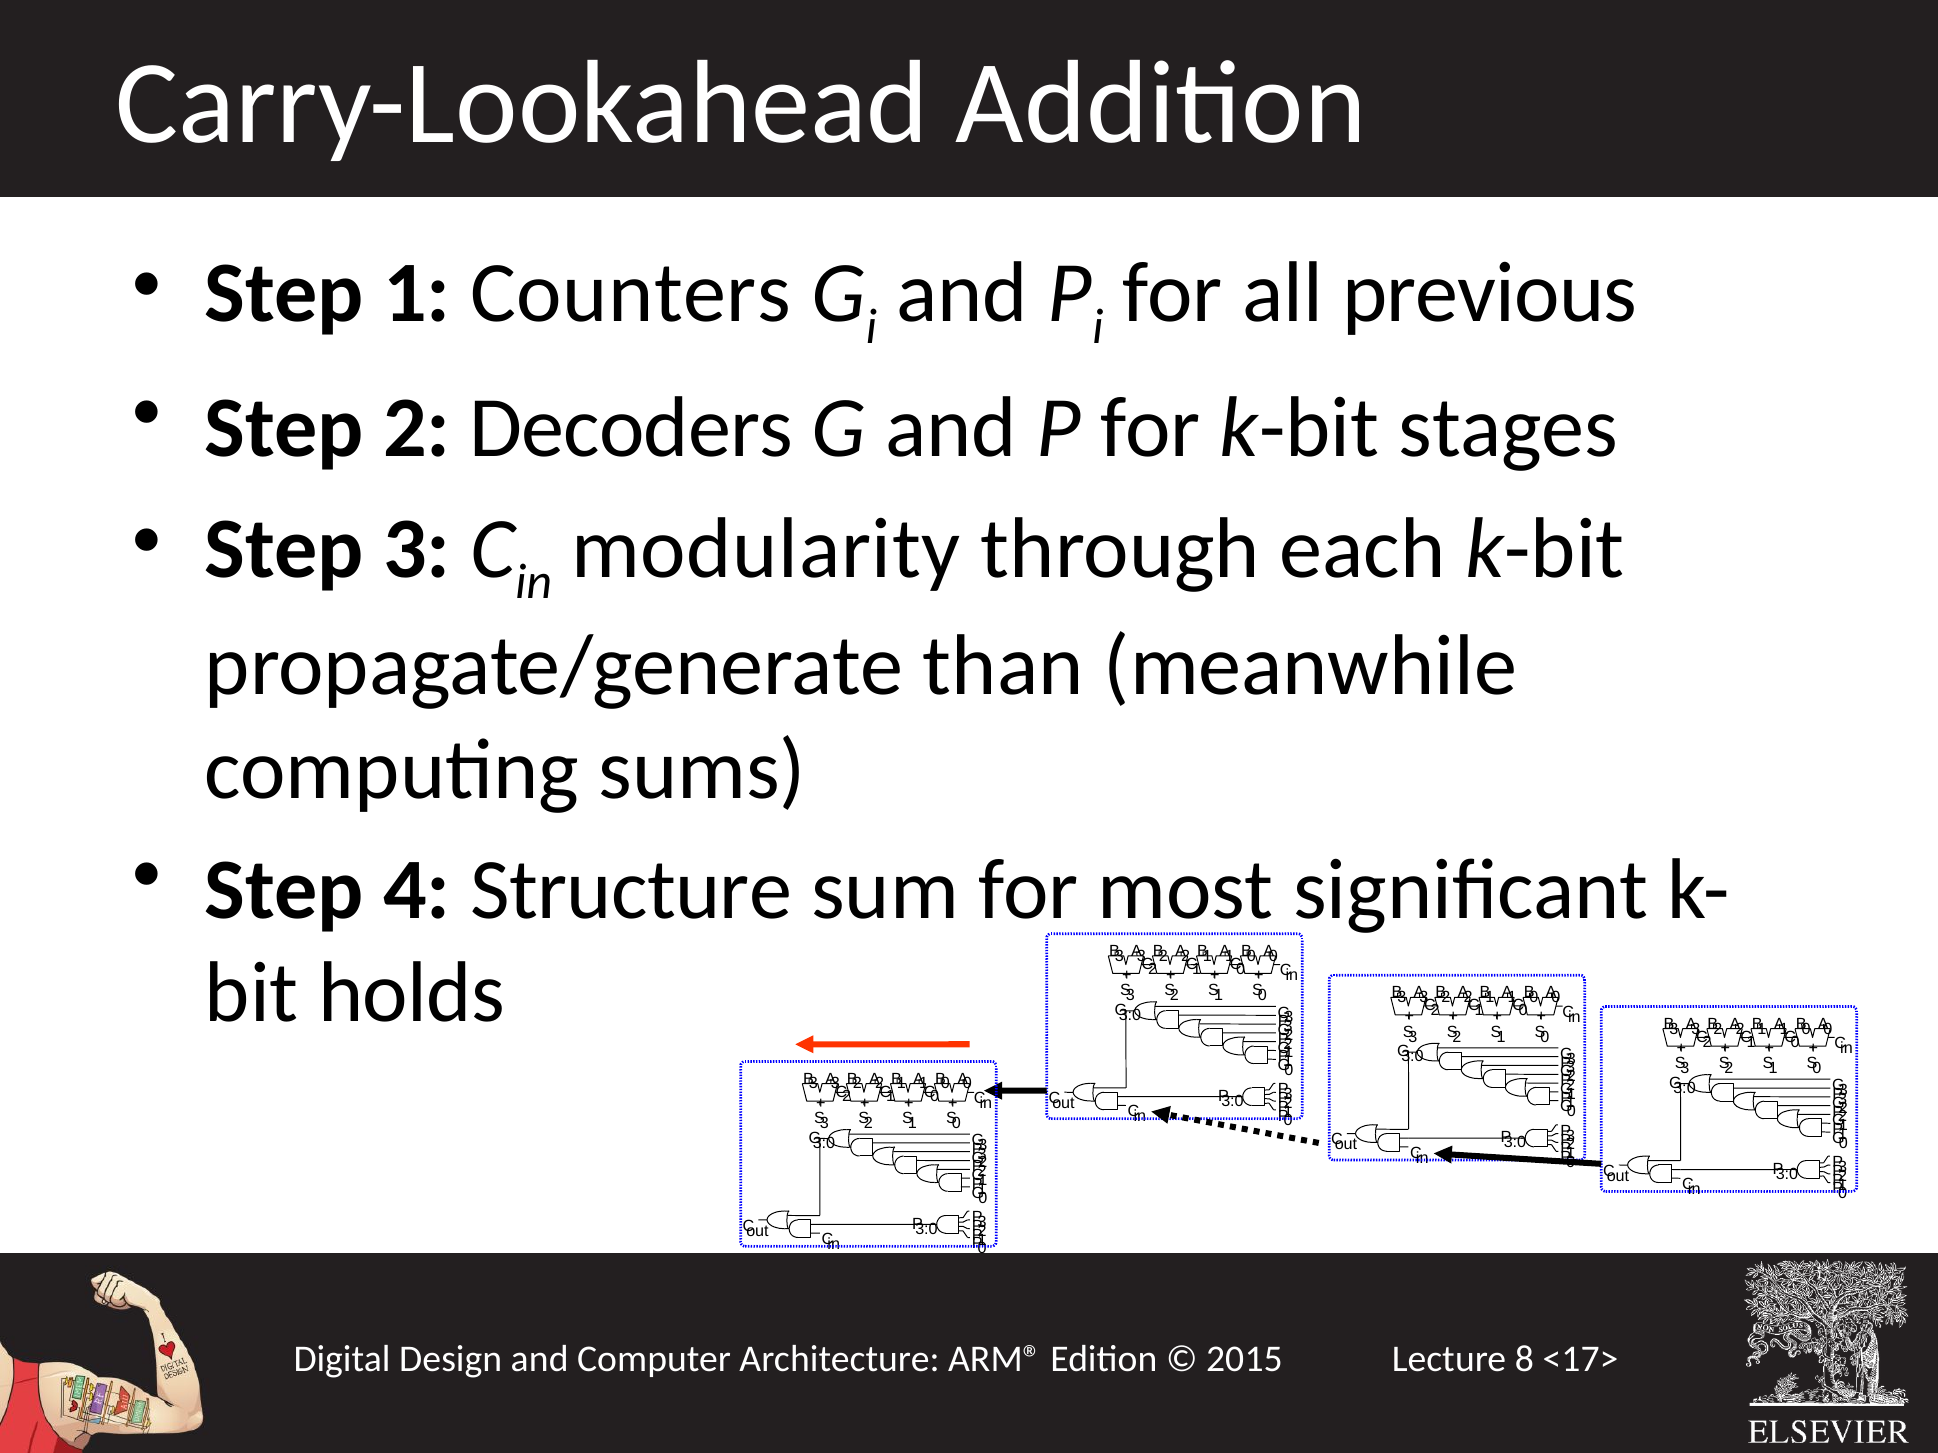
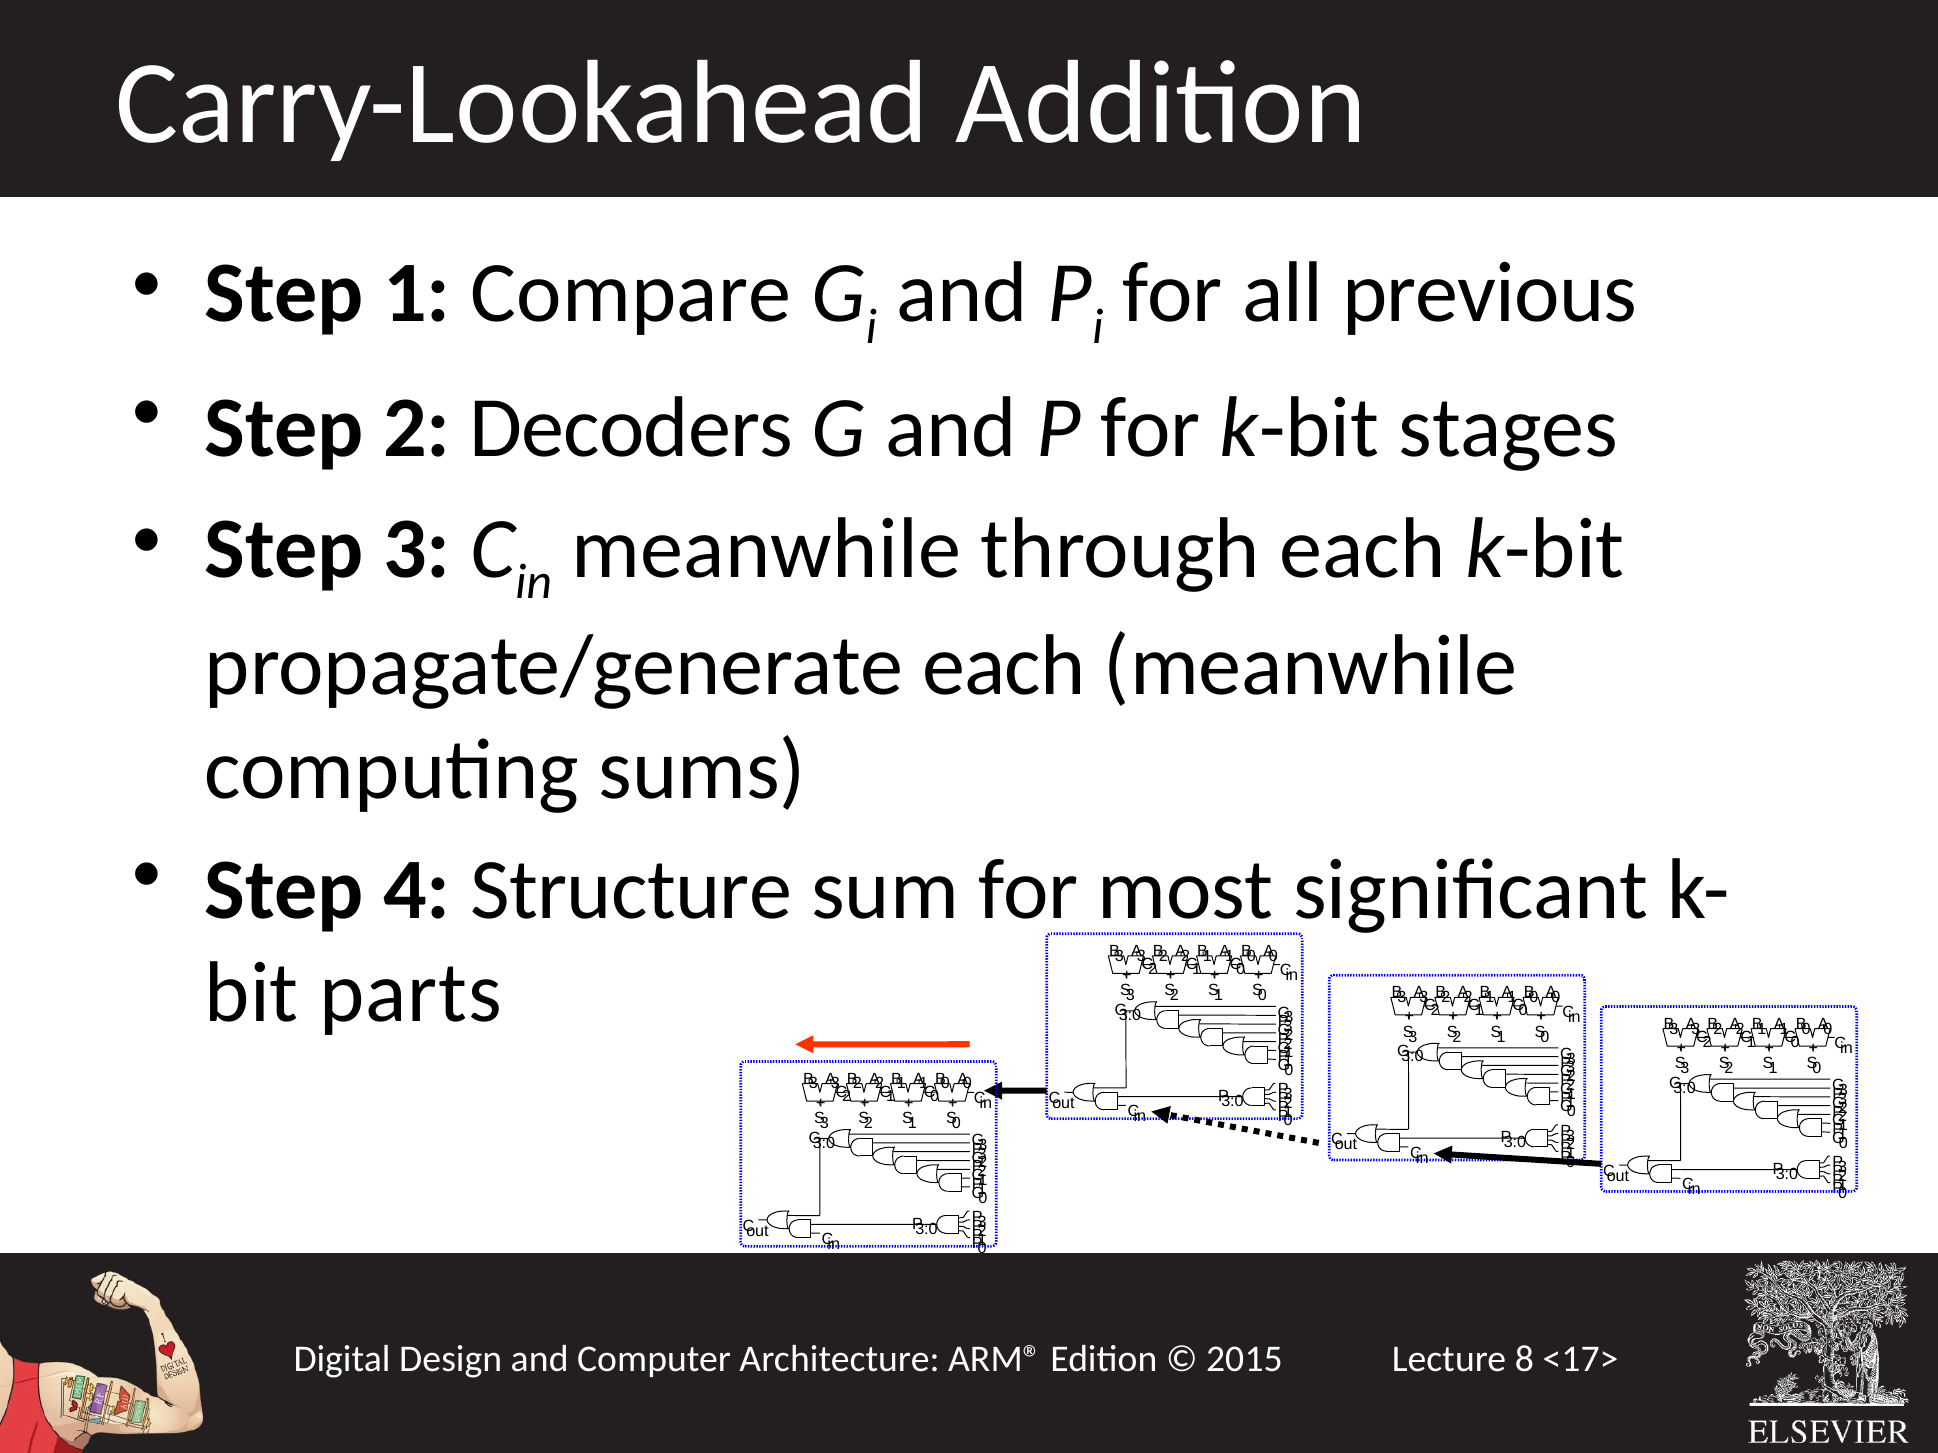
Counters: Counters -> Compare
in modularity: modularity -> meanwhile
propagate/generate than: than -> each
holds: holds -> parts
